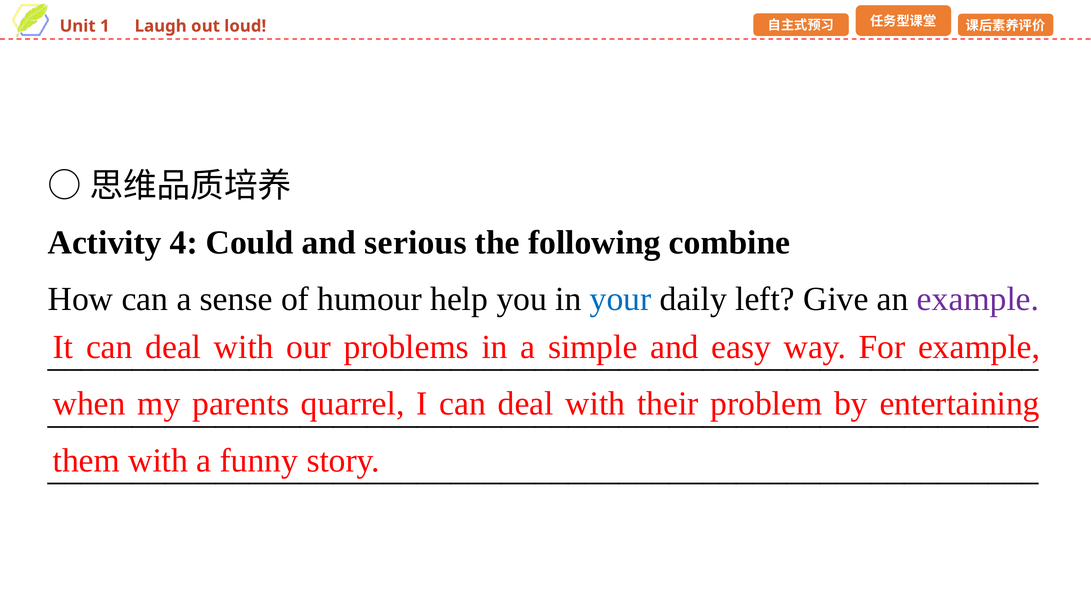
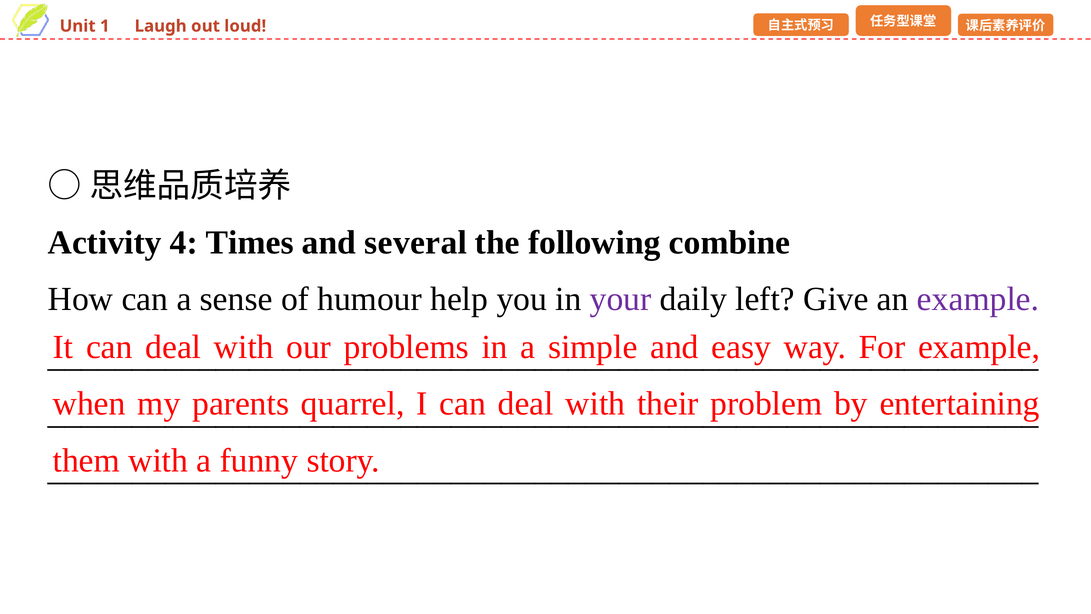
Could: Could -> Times
serious: serious -> several
your colour: blue -> purple
